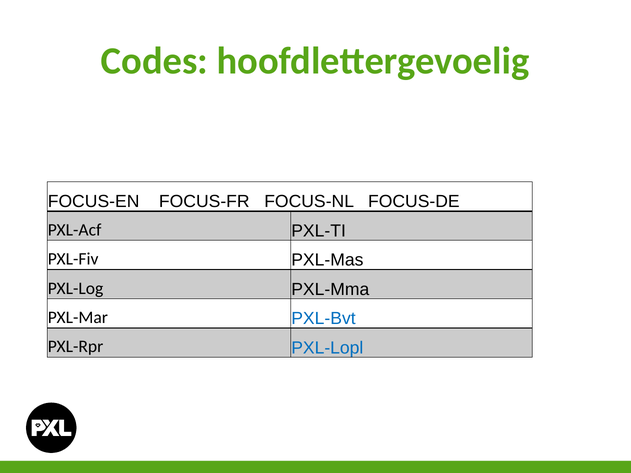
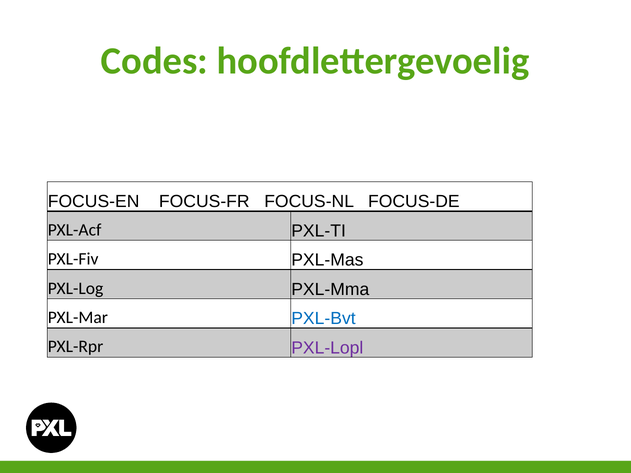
PXL-Lopl colour: blue -> purple
